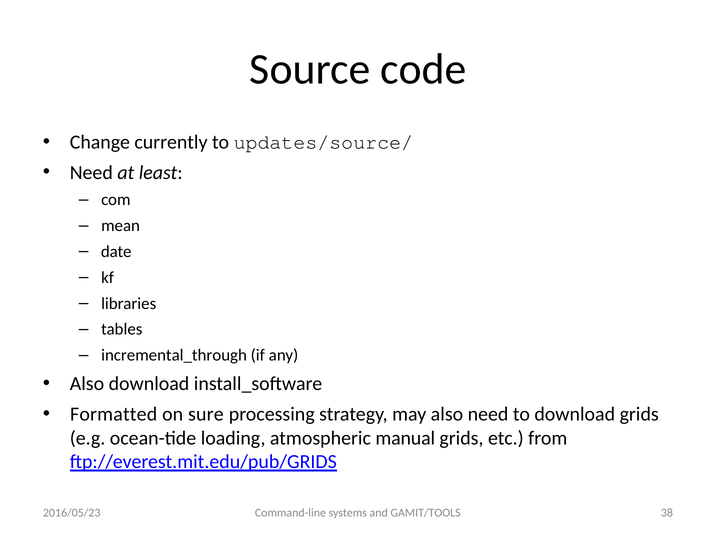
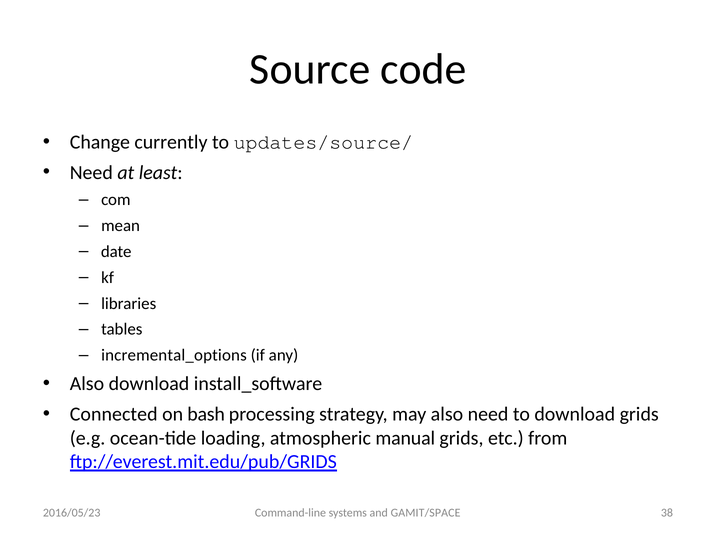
incremental_through: incremental_through -> incremental_options
Formatted: Formatted -> Connected
sure: sure -> bash
GAMIT/TOOLS: GAMIT/TOOLS -> GAMIT/SPACE
